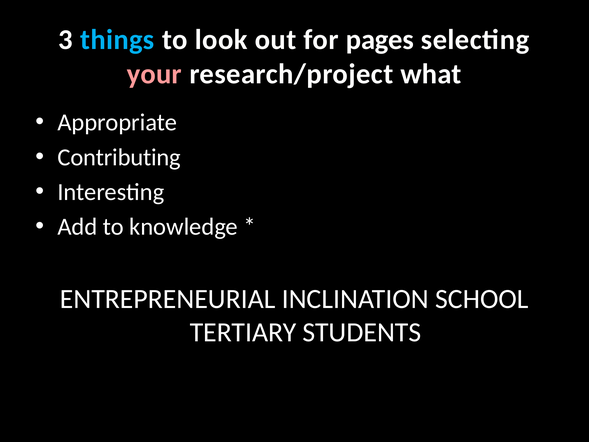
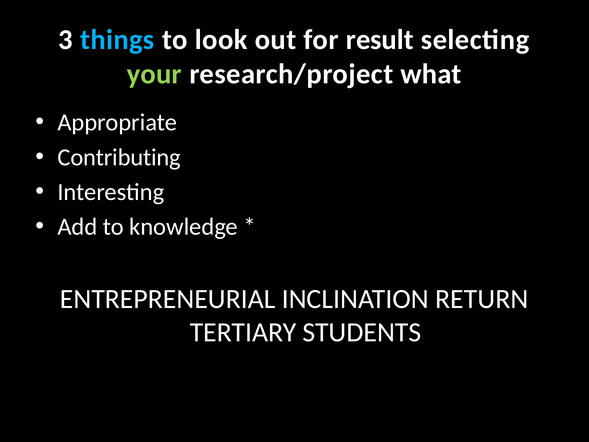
pages: pages -> result
your colour: pink -> light green
SCHOOL: SCHOOL -> RETURN
